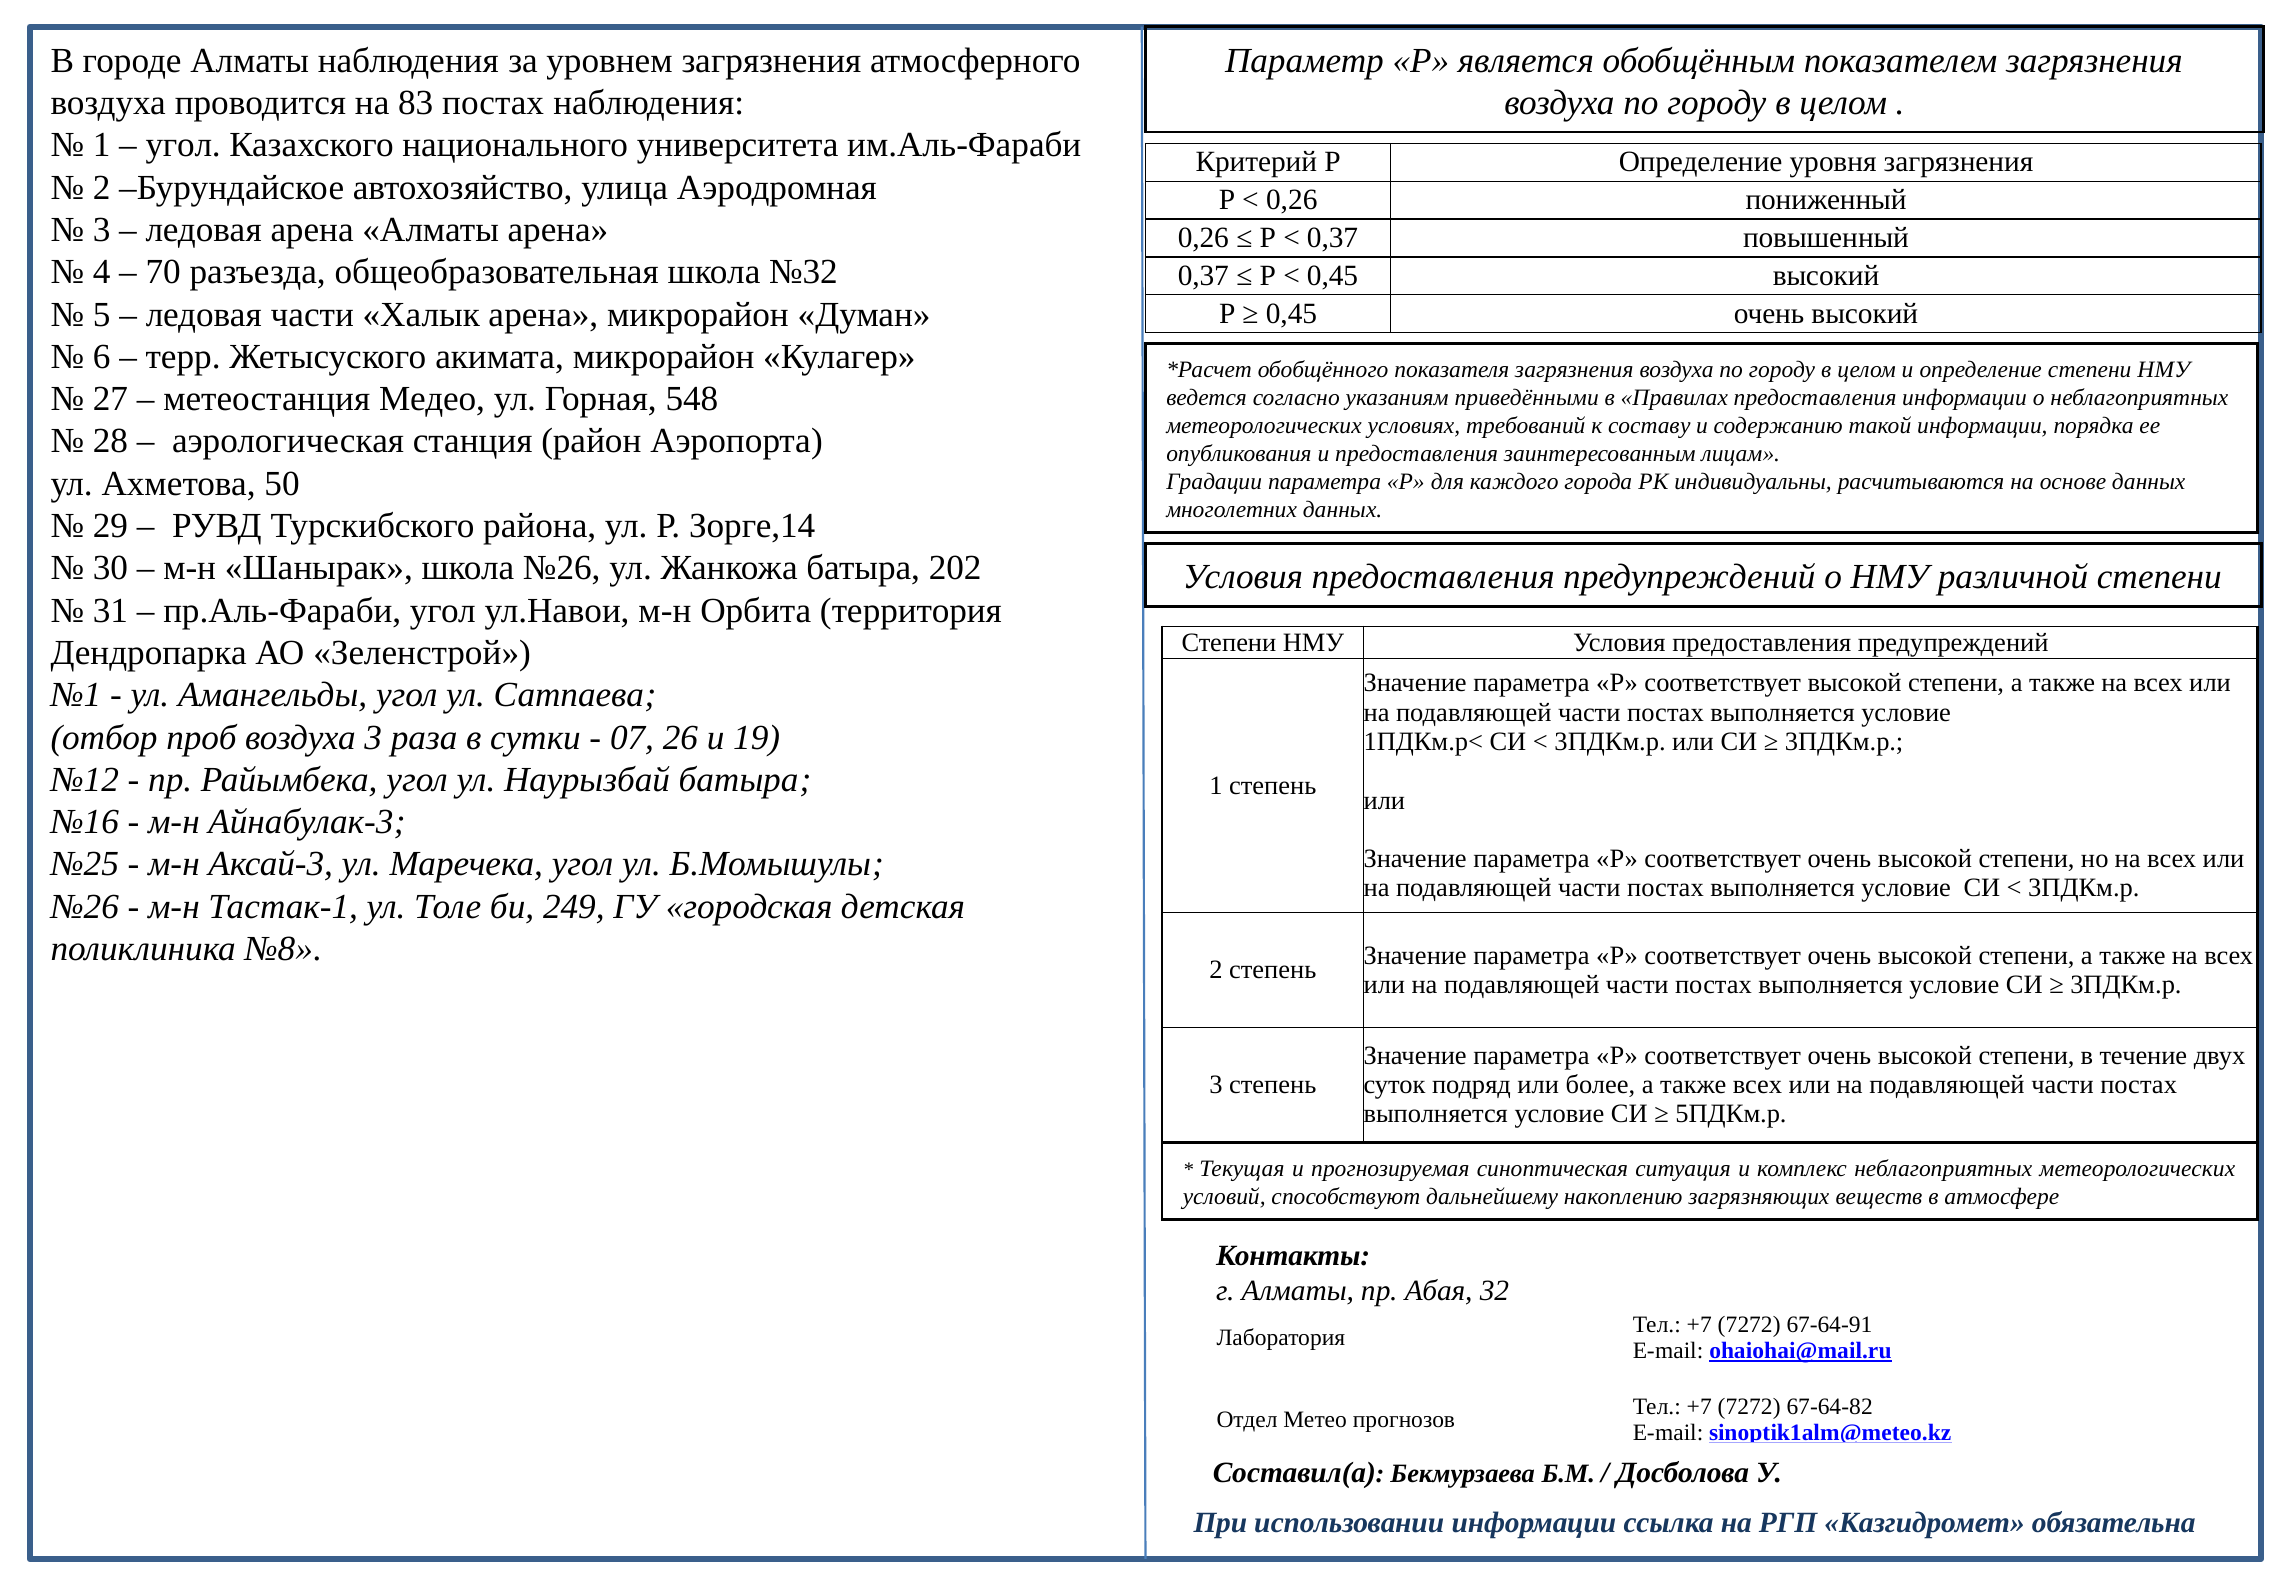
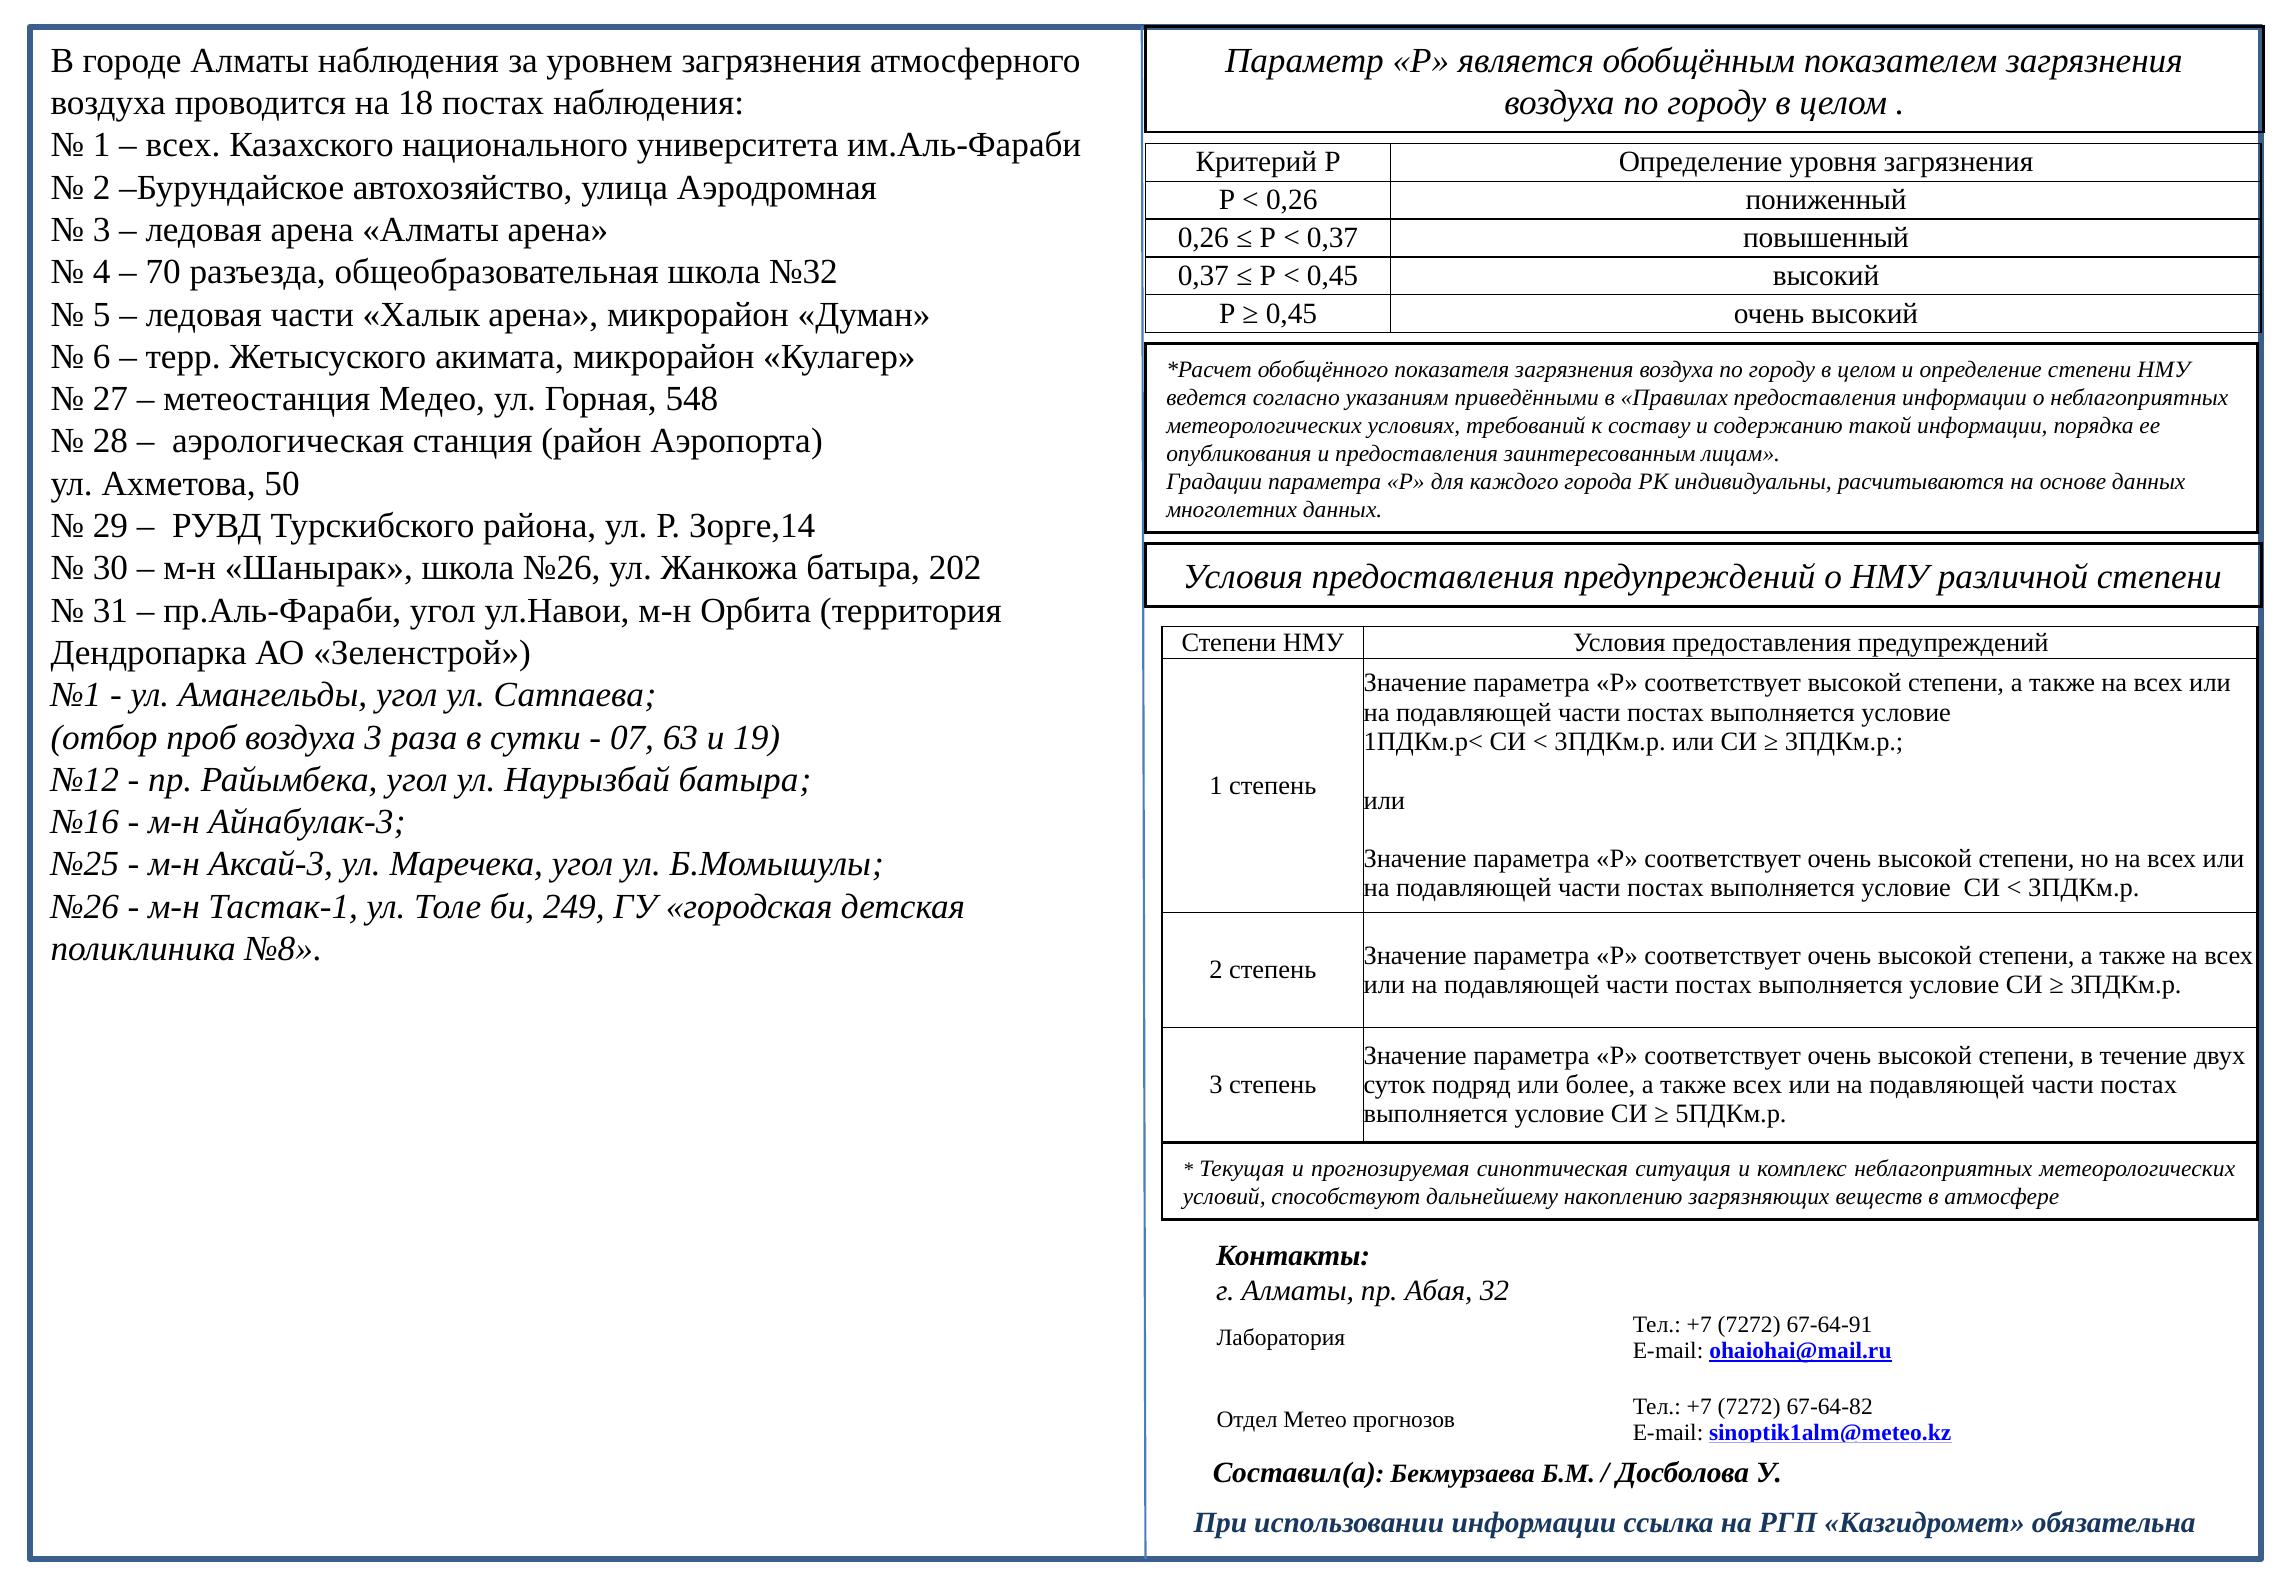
83: 83 -> 18
угол at (183, 145): угол -> всех
26: 26 -> 63
